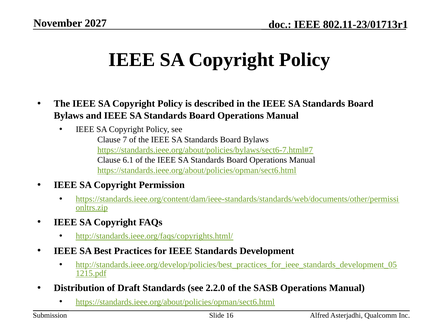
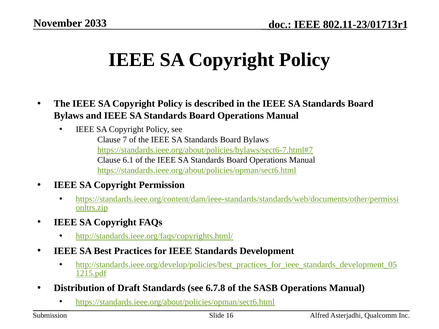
2027: 2027 -> 2033
2.2.0: 2.2.0 -> 6.7.8
